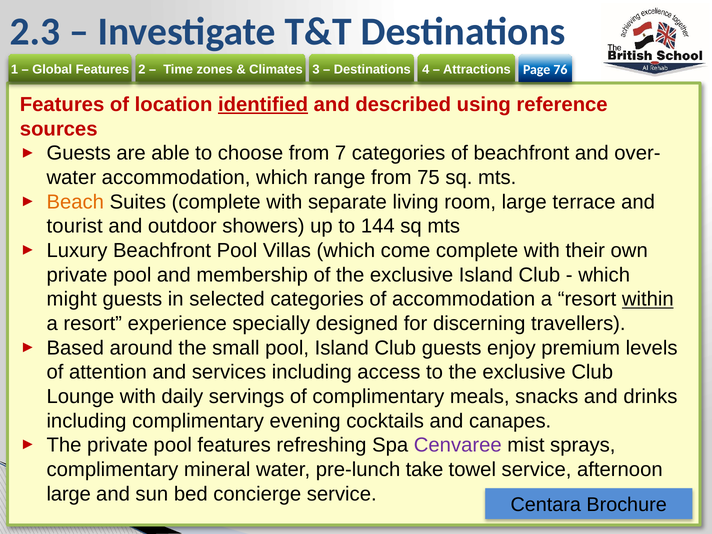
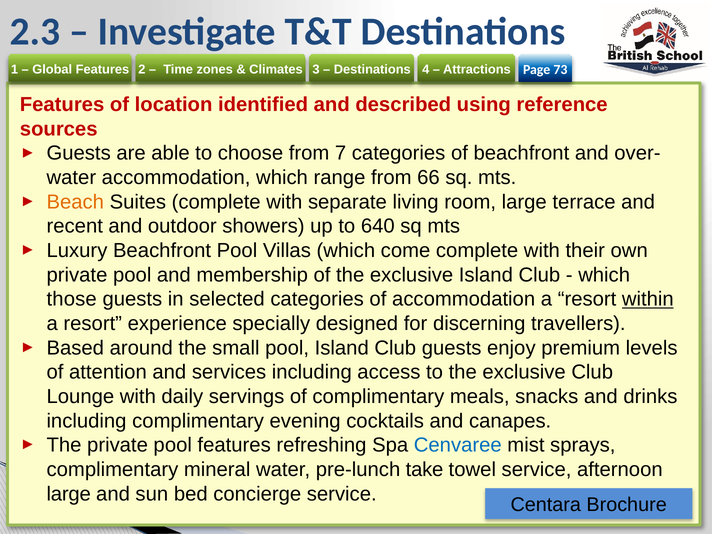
76: 76 -> 73
identified underline: present -> none
75: 75 -> 66
tourist: tourist -> recent
144: 144 -> 640
might: might -> those
Cenvaree colour: purple -> blue
